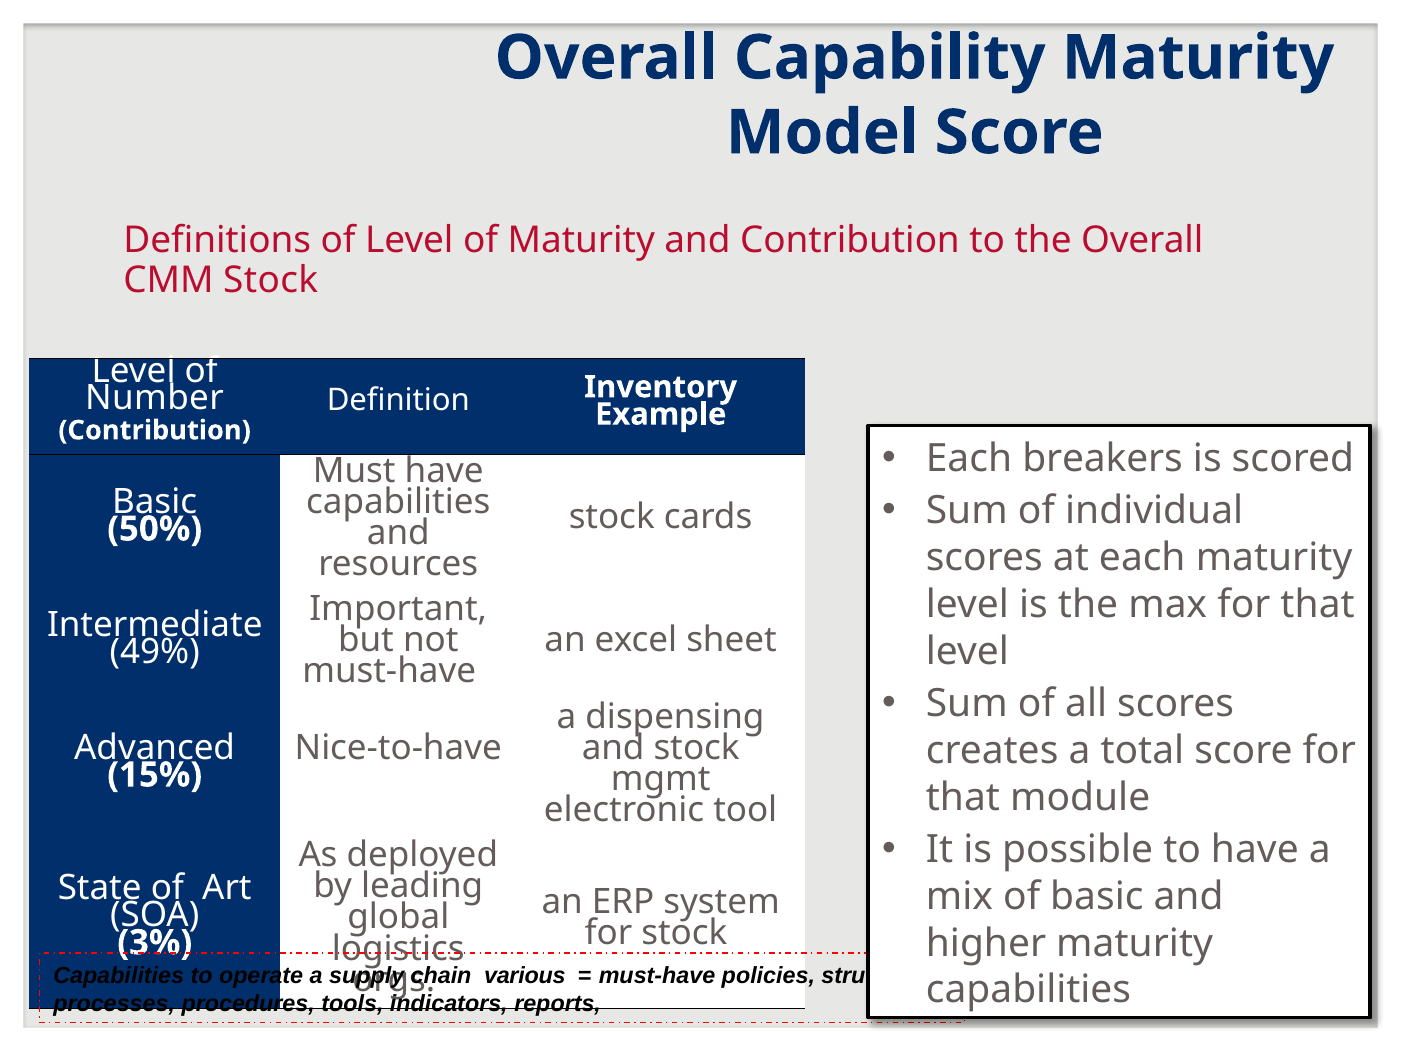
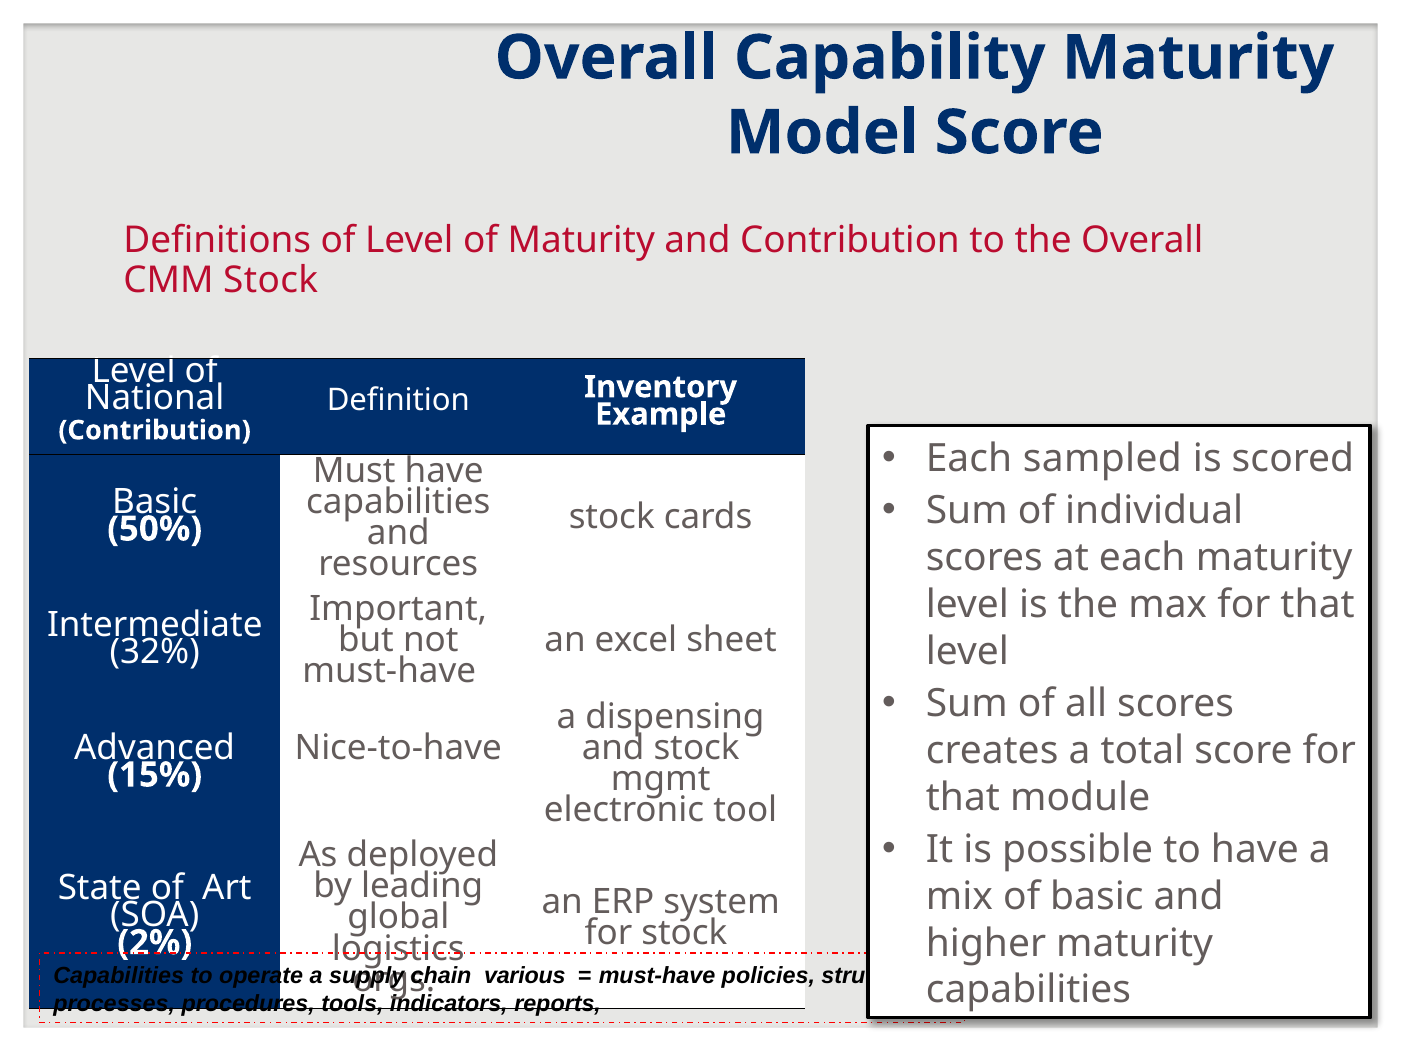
Number: Number -> National
breakers: breakers -> sampled
49%: 49% -> 32%
3%: 3% -> 2%
